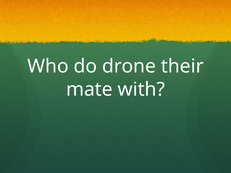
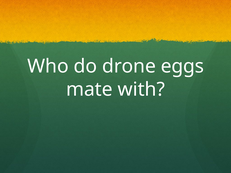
their: their -> eggs
